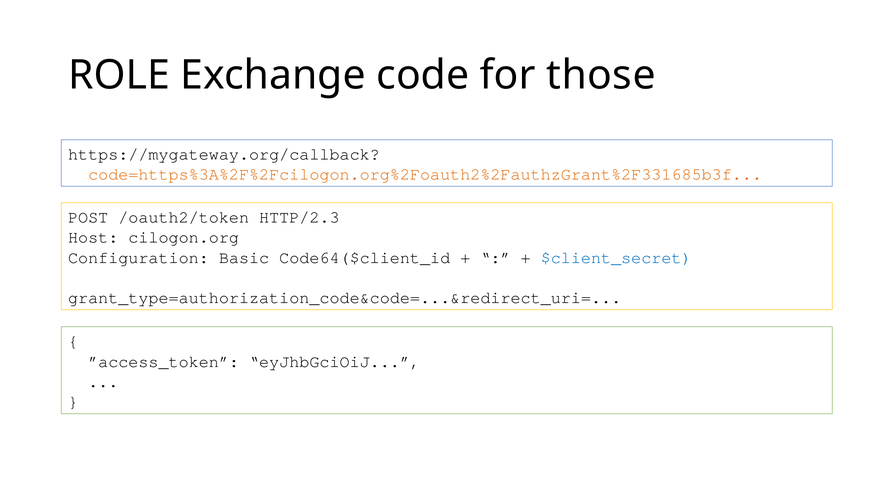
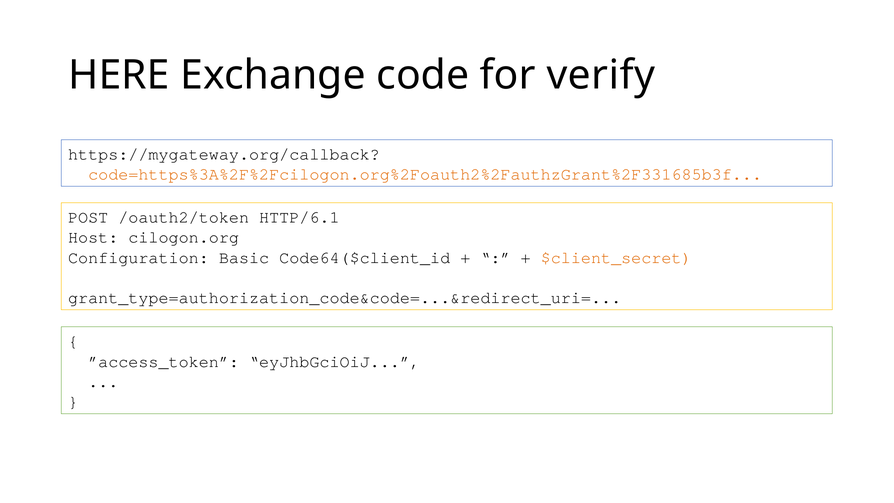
ROLE: ROLE -> HERE
those: those -> verify
HTTP/2.3: HTTP/2.3 -> HTTP/6.1
$client_secret colour: blue -> orange
